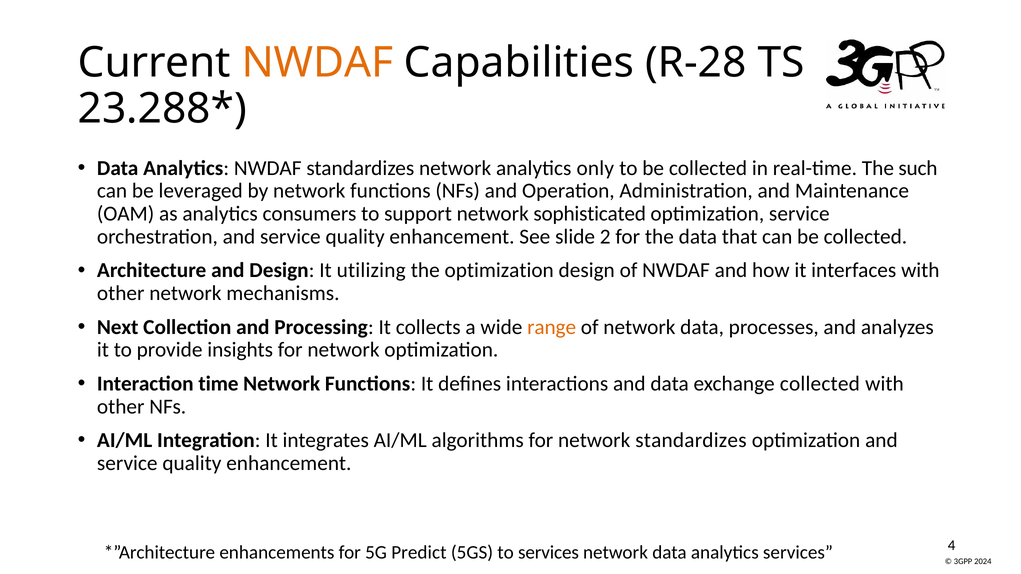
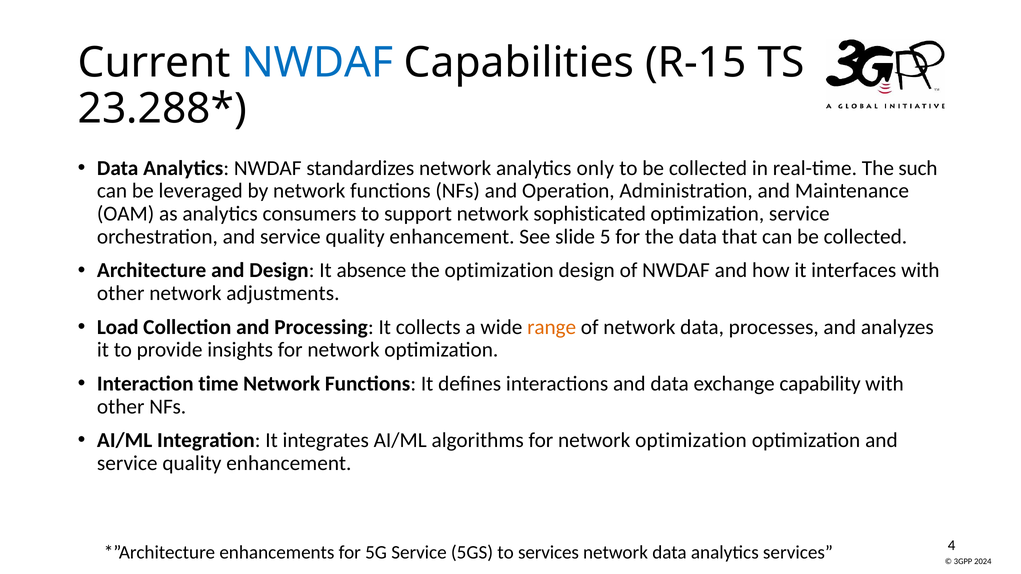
NWDAF at (317, 63) colour: orange -> blue
R-28: R-28 -> R-15
2: 2 -> 5
utilizing: utilizing -> absence
mechanisms: mechanisms -> adjustments
Next: Next -> Load
exchange collected: collected -> capability
algorithms for network standardizes: standardizes -> optimization
5G Predict: Predict -> Service
